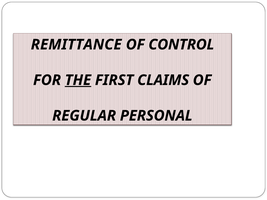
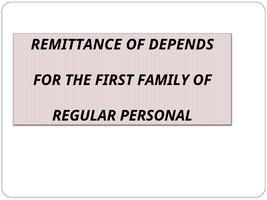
CONTROL: CONTROL -> DEPENDS
THE underline: present -> none
CLAIMS: CLAIMS -> FAMILY
